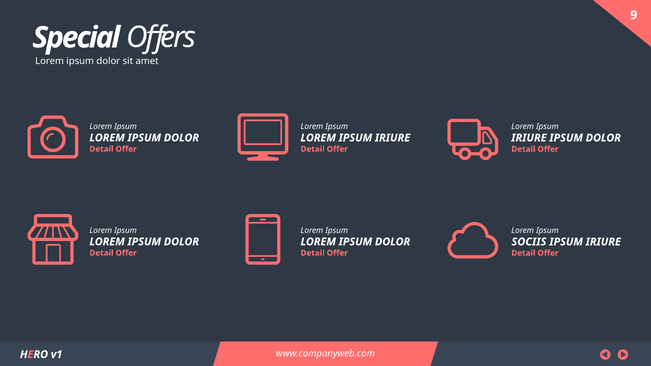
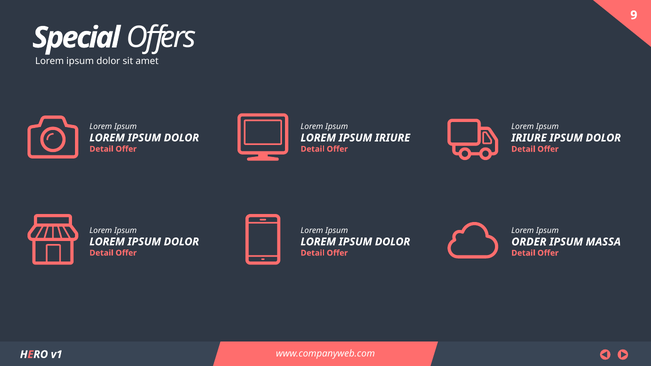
SOCIIS: SOCIIS -> ORDER
IRIURE at (603, 242): IRIURE -> MASSA
